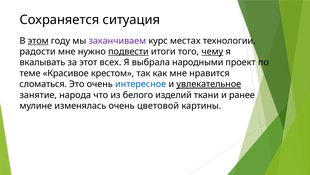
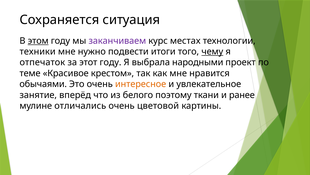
радости: радости -> техники
подвести underline: present -> none
вкалывать: вкалывать -> отпечаток
этот всех: всех -> году
сломаться: сломаться -> обычаями
интересное colour: blue -> orange
увлекательное underline: present -> none
народа: народа -> вперёд
изделий: изделий -> поэтому
изменялась: изменялась -> отличались
